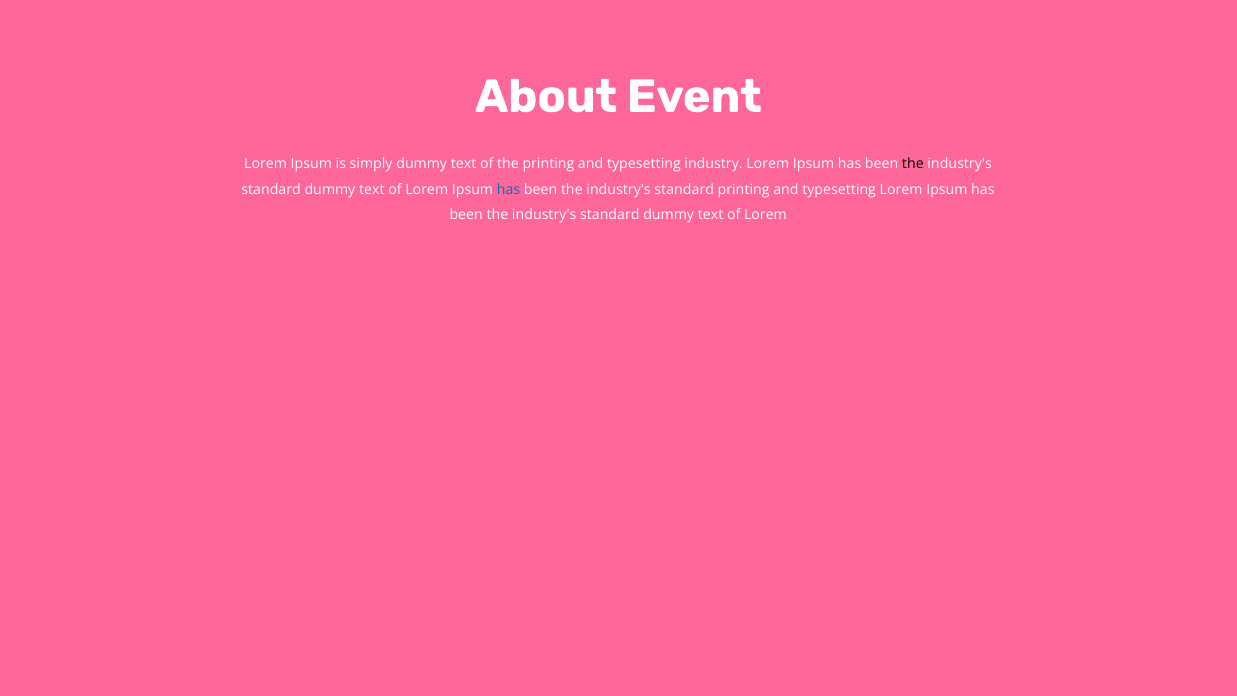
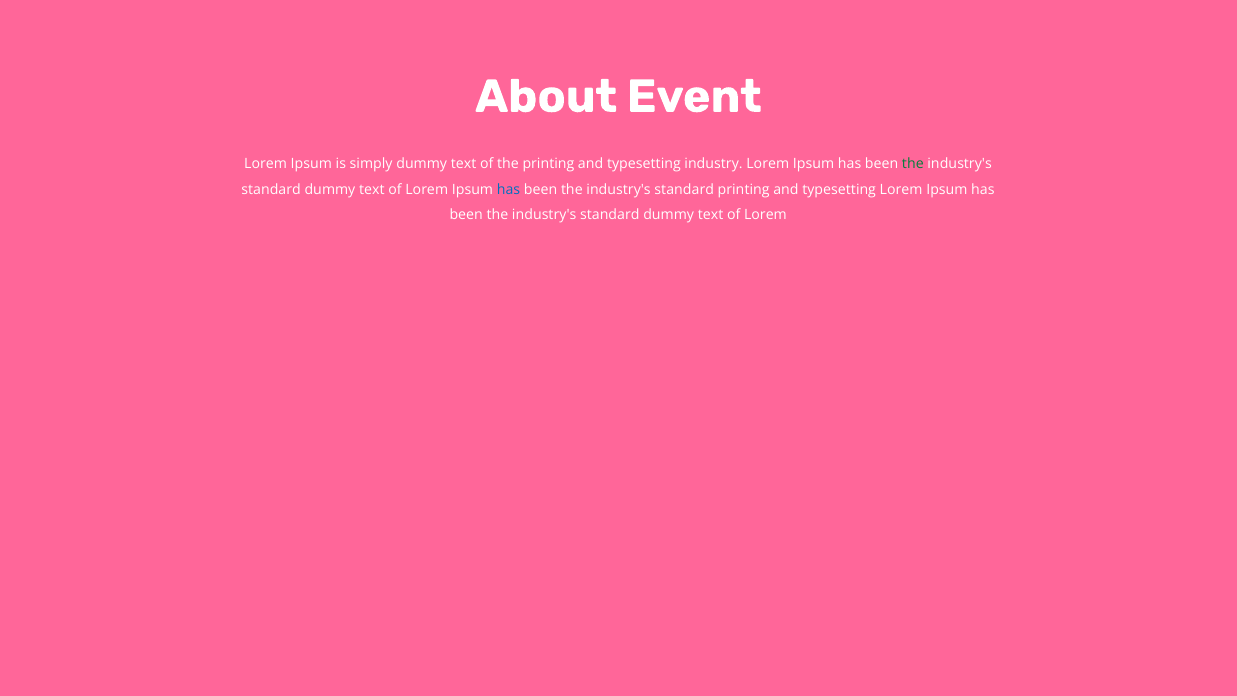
the at (913, 164) colour: black -> green
